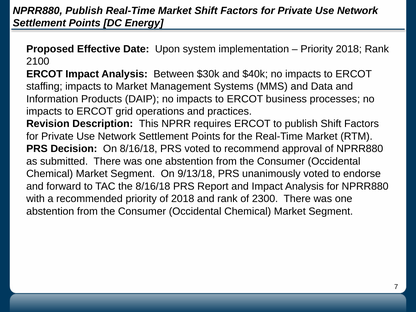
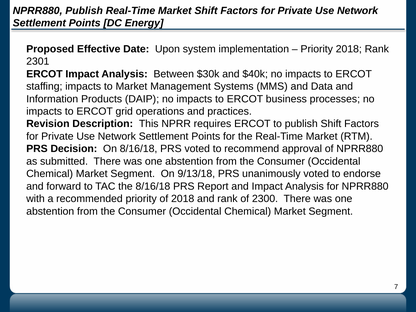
2100: 2100 -> 2301
